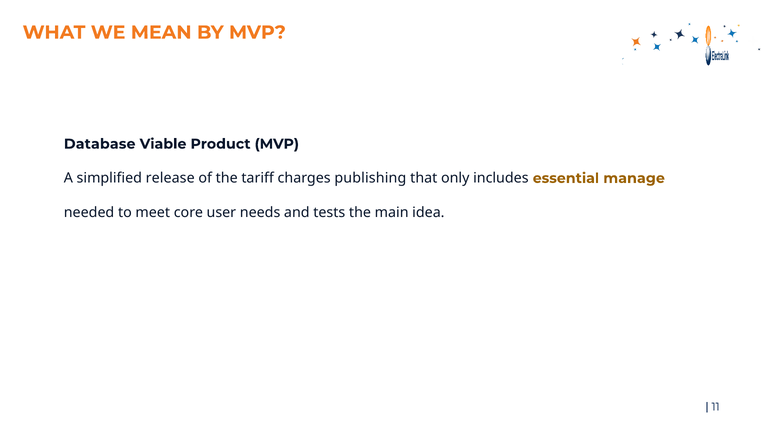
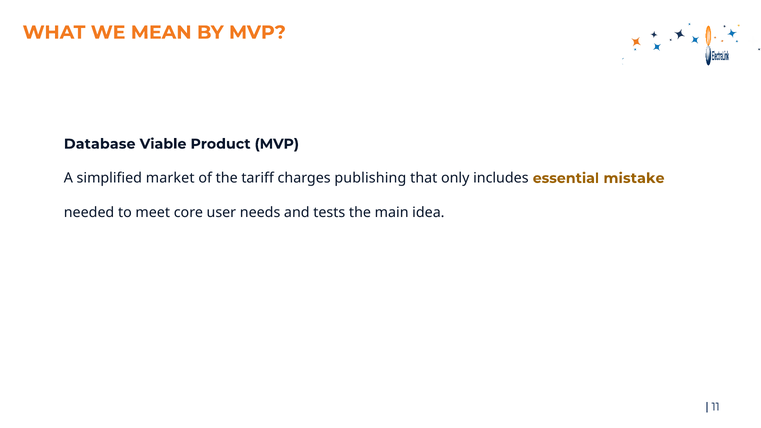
release: release -> market
manage: manage -> mistake
